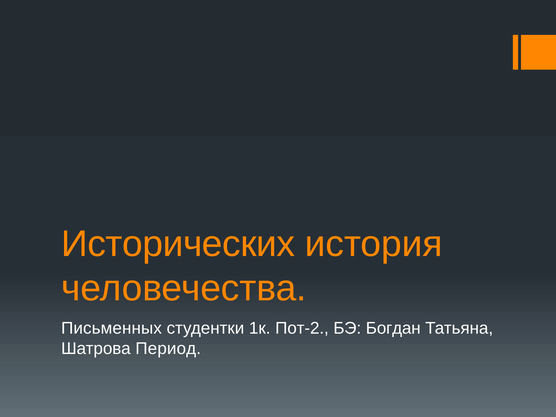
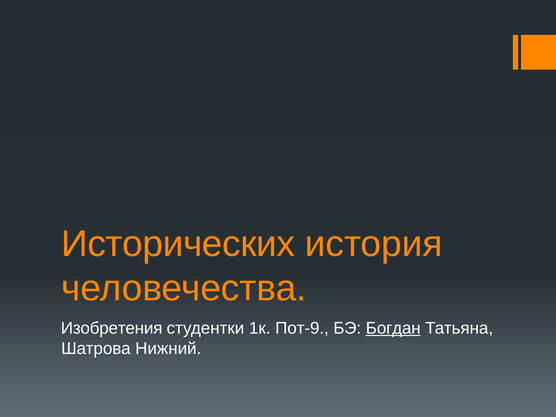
Письменных: Письменных -> Изобретения
Пот-2: Пот-2 -> Пот-9
Богдан underline: none -> present
Период: Период -> Нижний
